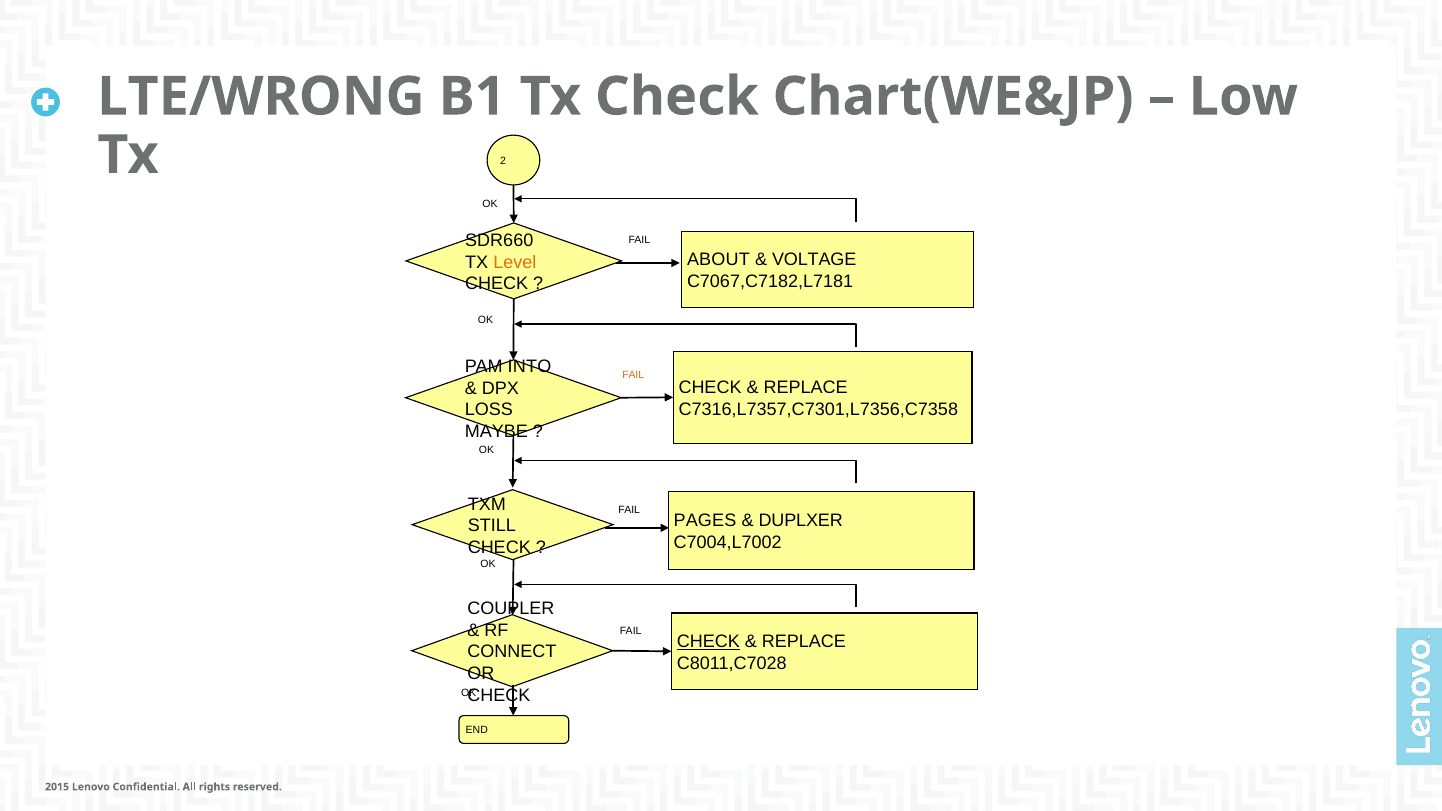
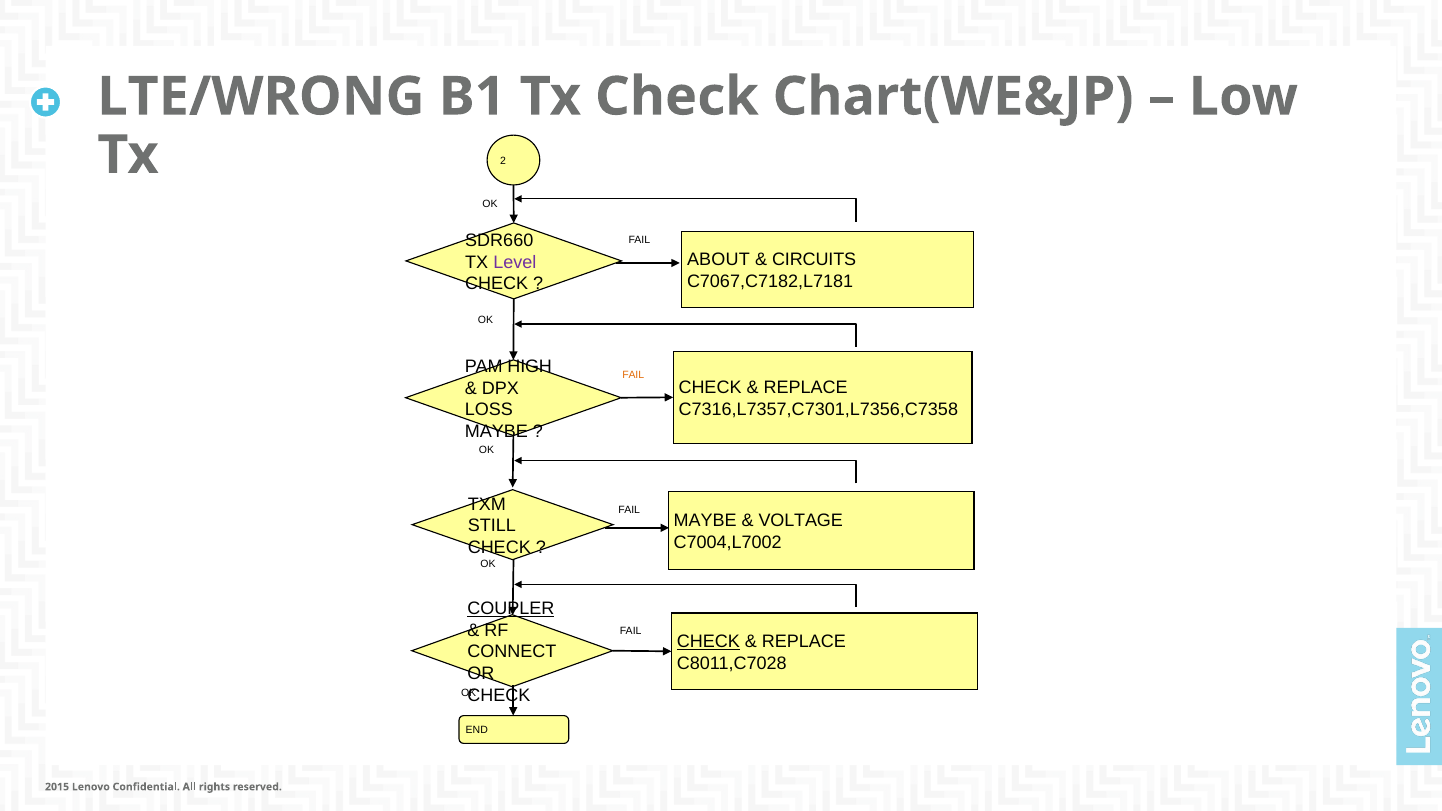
VOLTAGE: VOLTAGE -> CIRCUITS
Level colour: orange -> purple
INTO: INTO -> HIGH
PAGES at (705, 521): PAGES -> MAYBE
DUPLXER: DUPLXER -> VOLTAGE
COUPLER underline: none -> present
